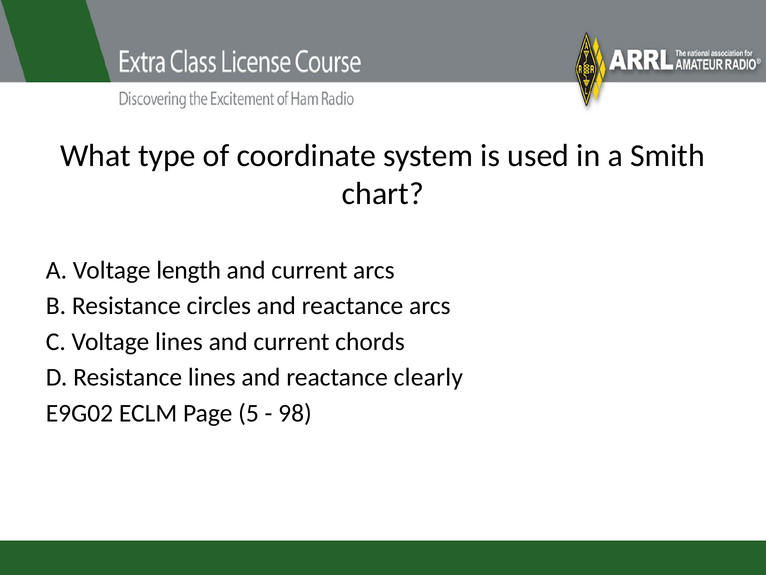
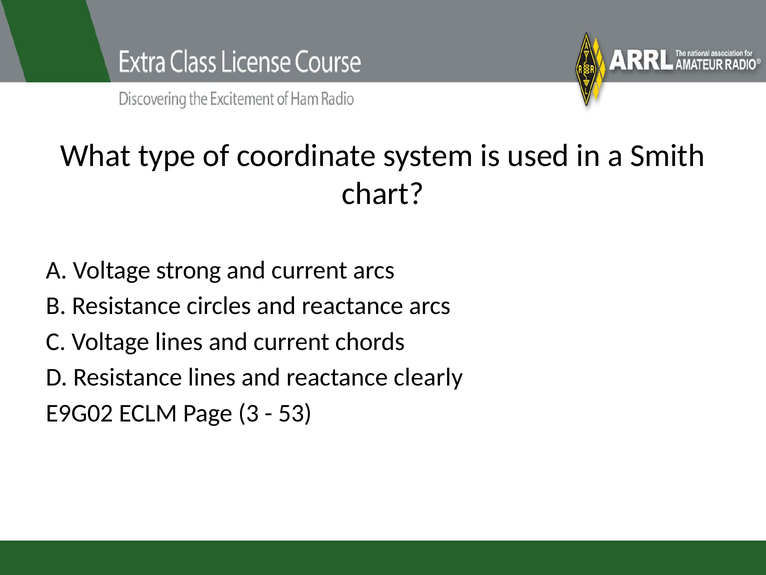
length: length -> strong
5: 5 -> 3
98: 98 -> 53
